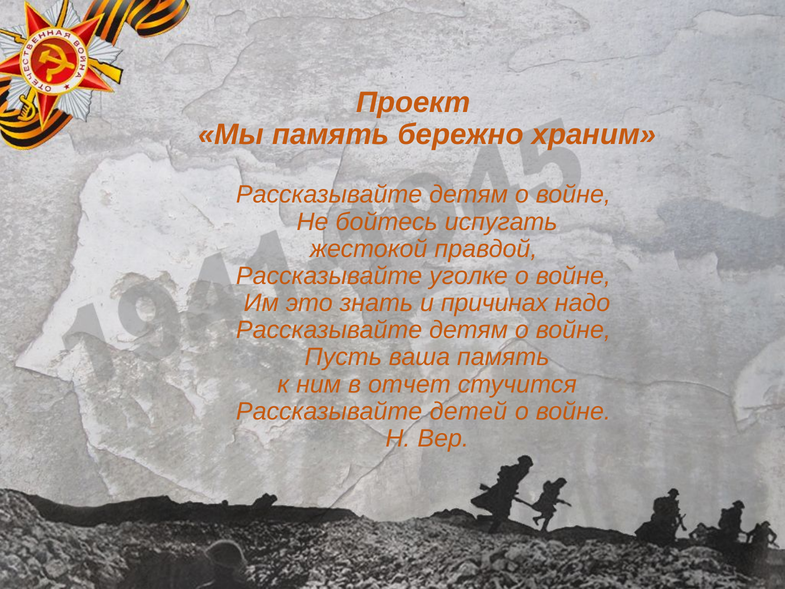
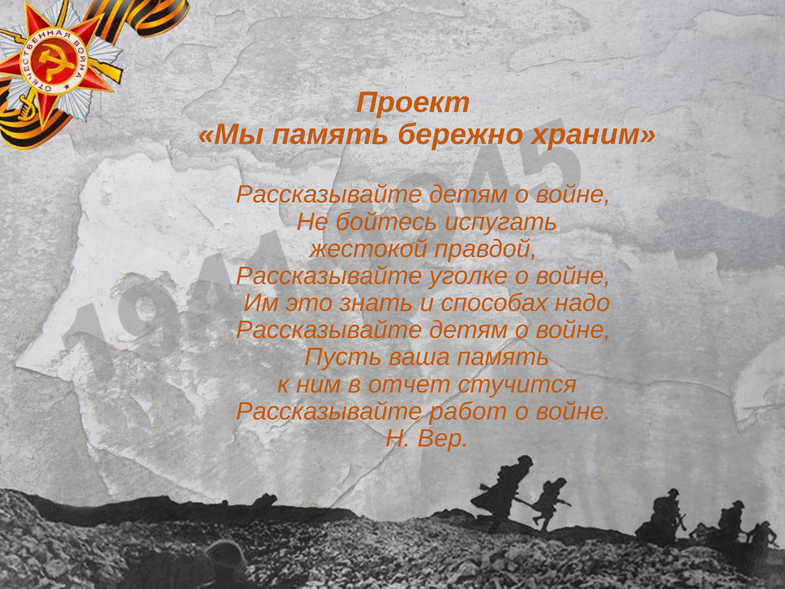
причинах: причинах -> способах
детей: детей -> работ
